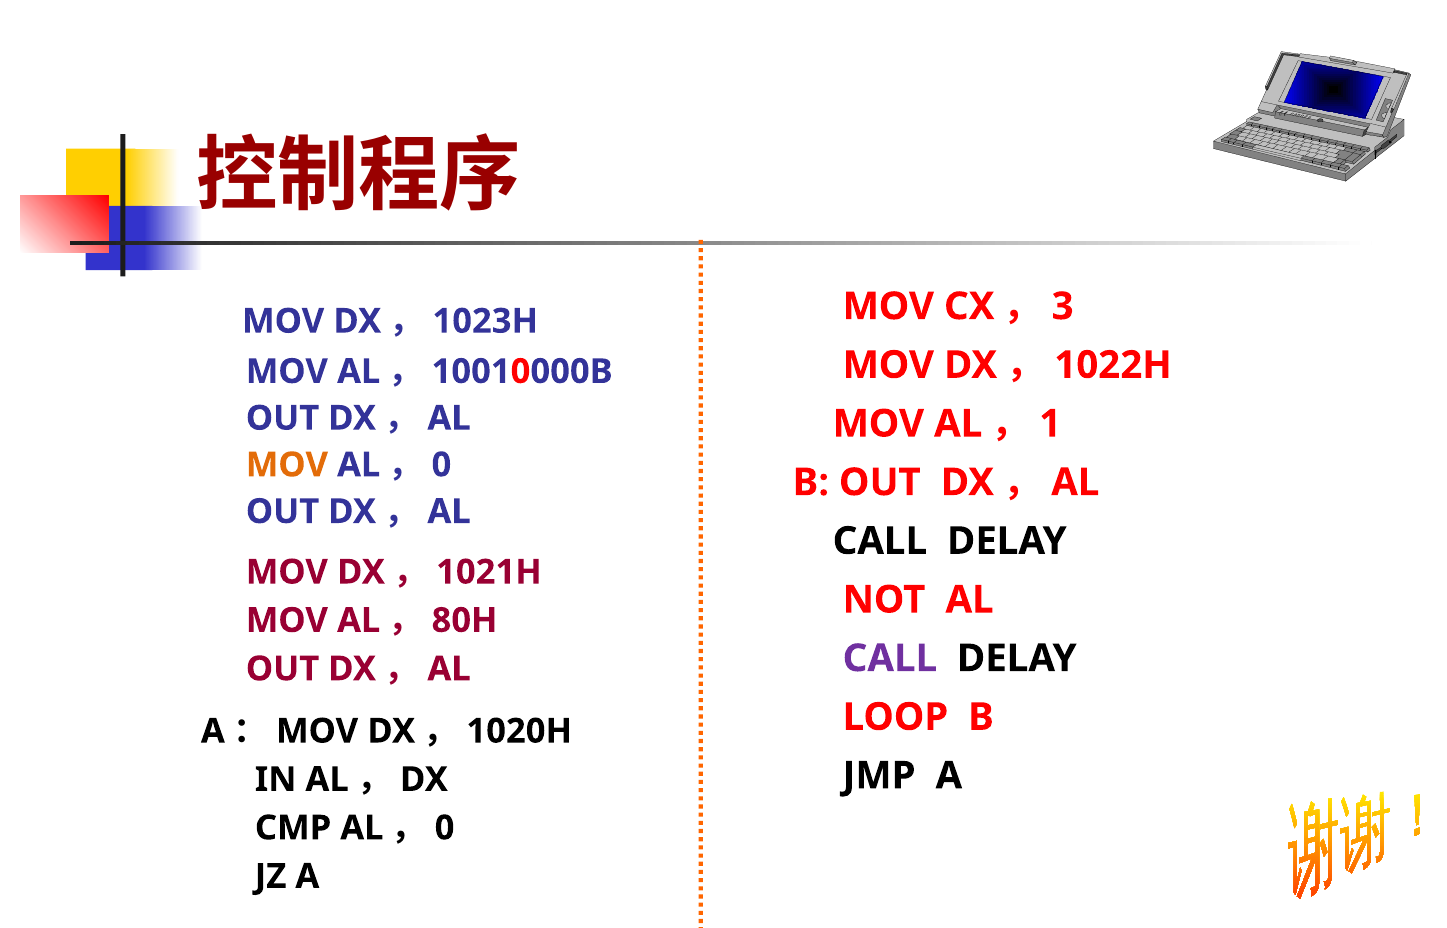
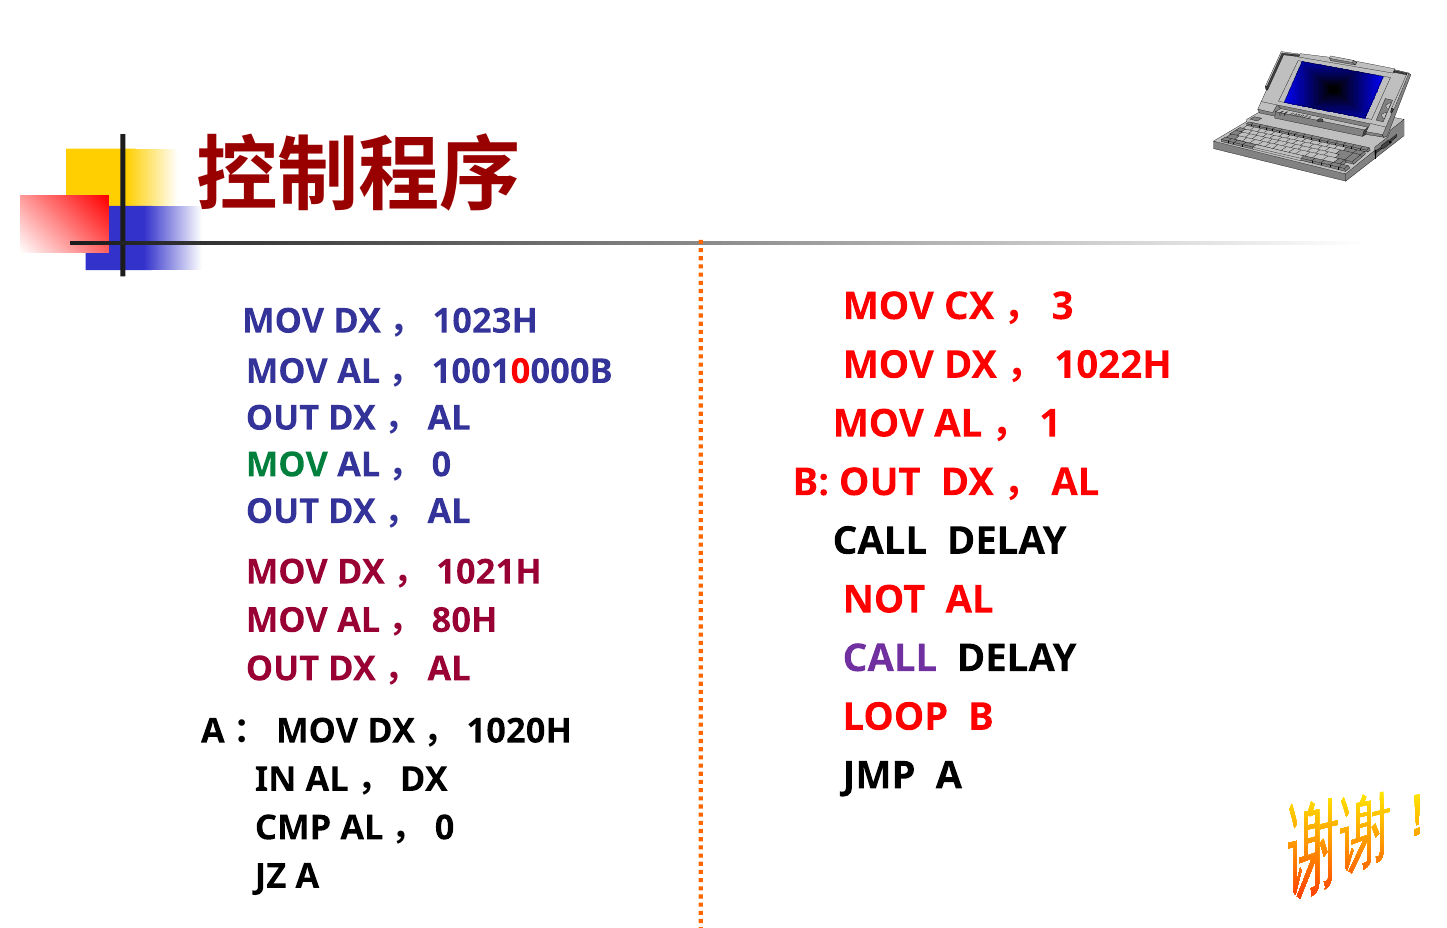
MOV at (287, 465) colour: orange -> green
